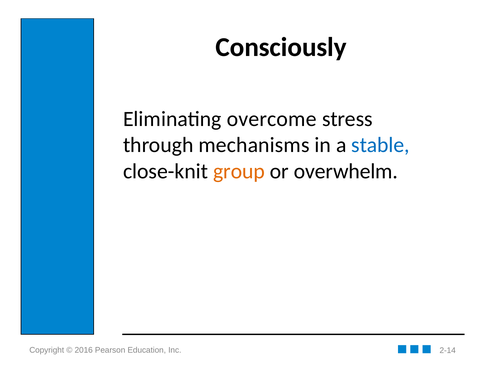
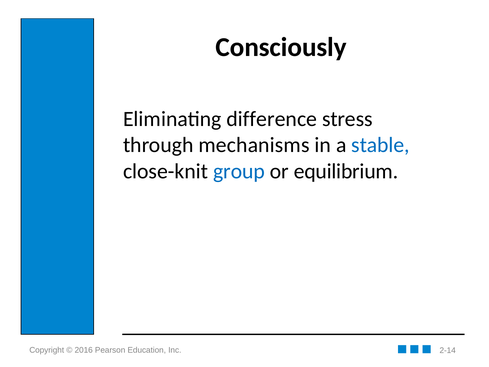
overcome: overcome -> difference
group colour: orange -> blue
overwhelm: overwhelm -> equilibrium
